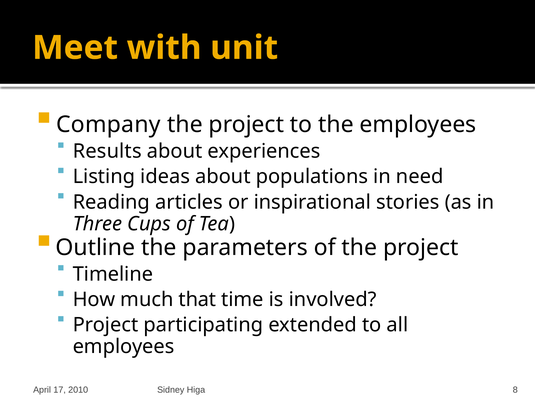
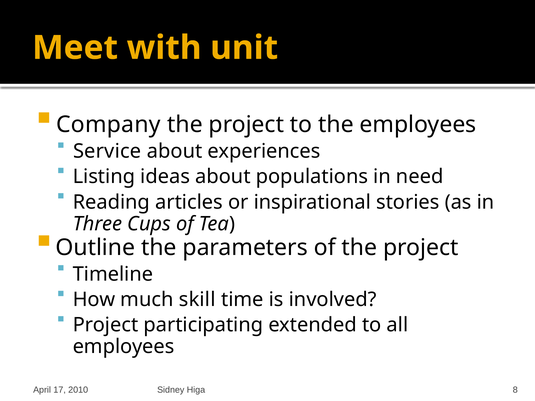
Results: Results -> Service
that: that -> skill
